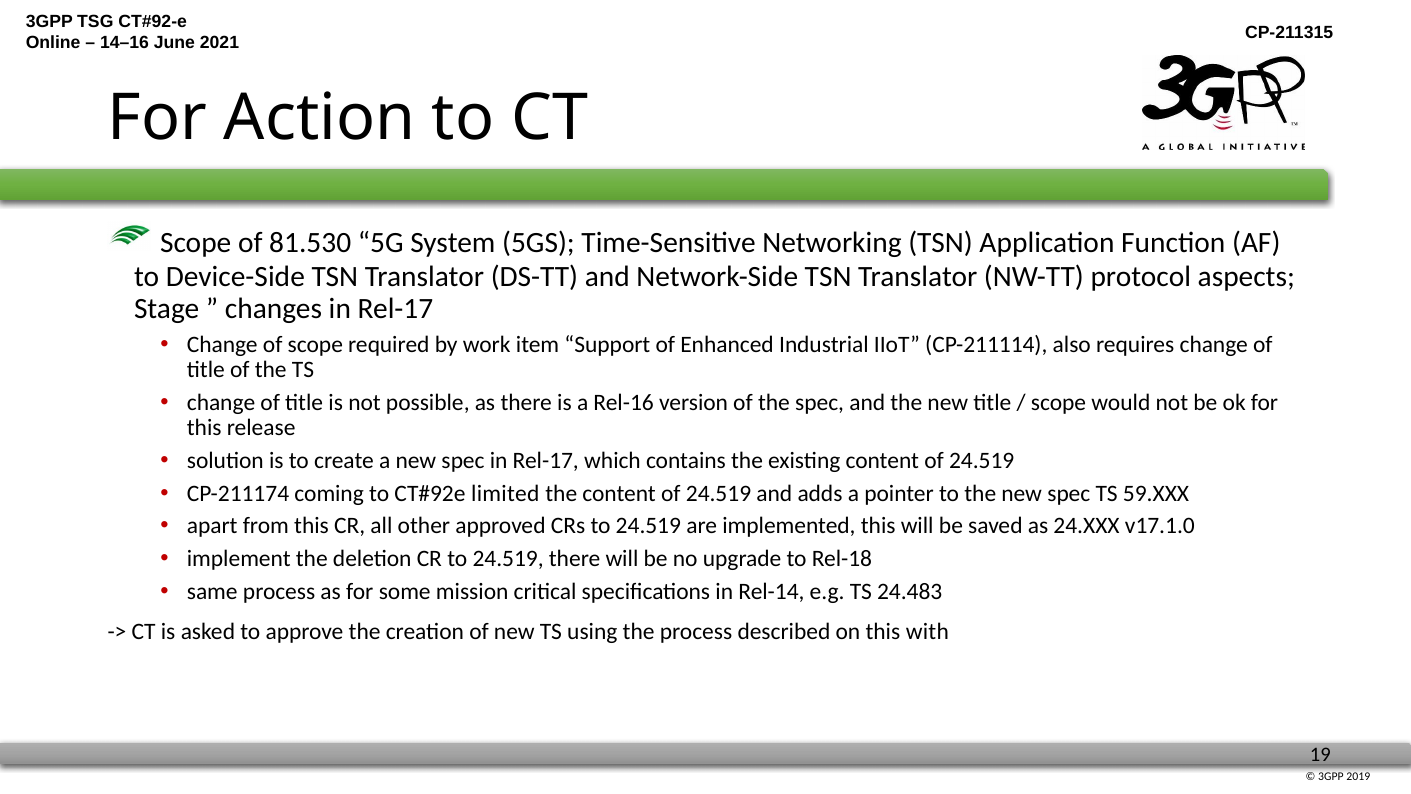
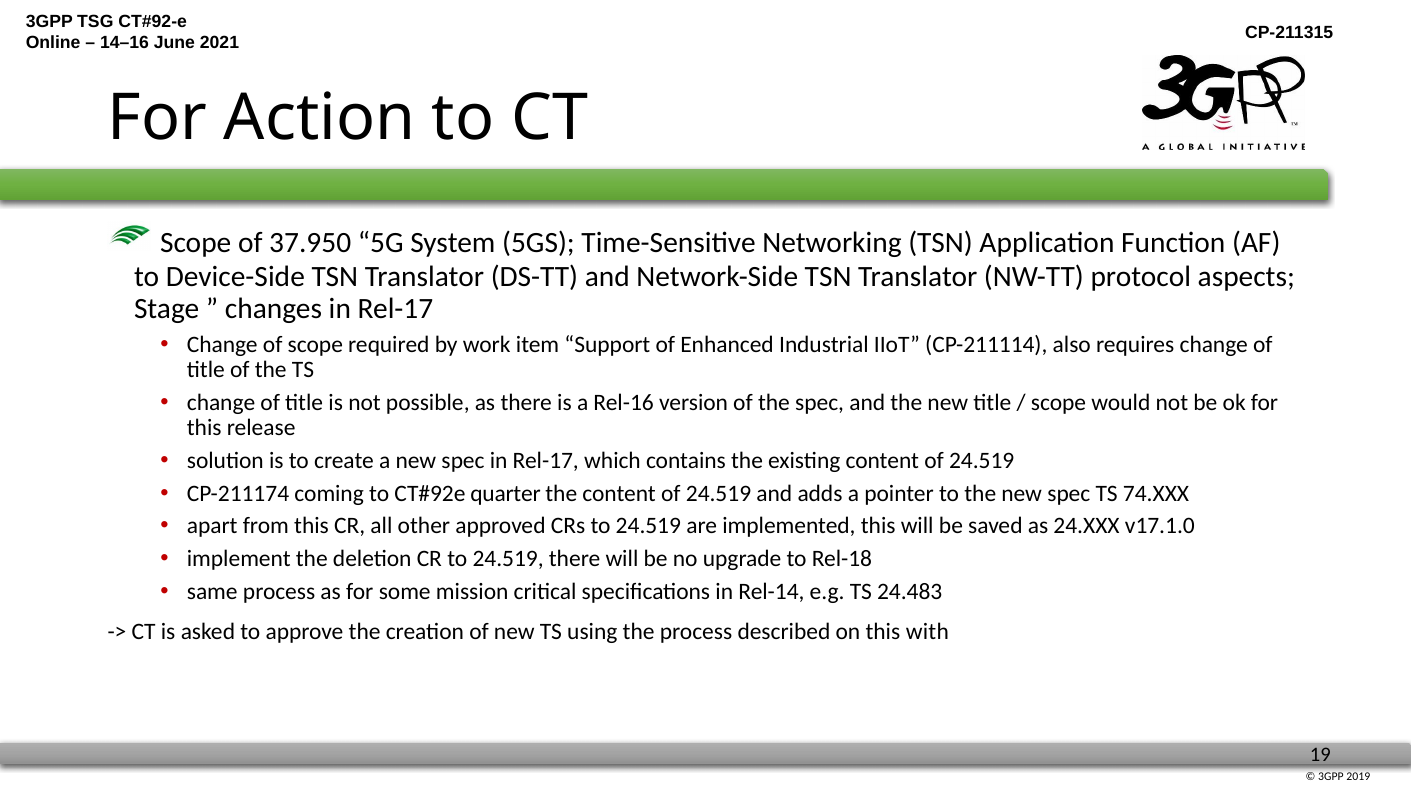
81.530: 81.530 -> 37.950
limited: limited -> quarter
59.XXX: 59.XXX -> 74.XXX
